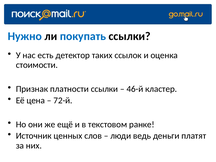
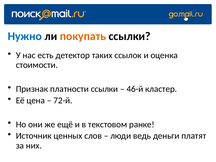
покупать colour: blue -> orange
